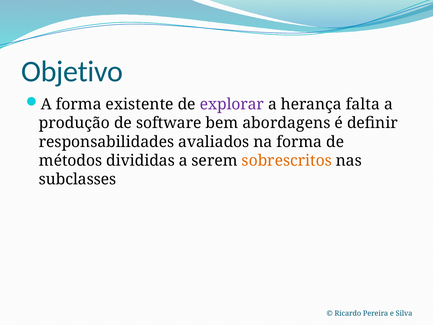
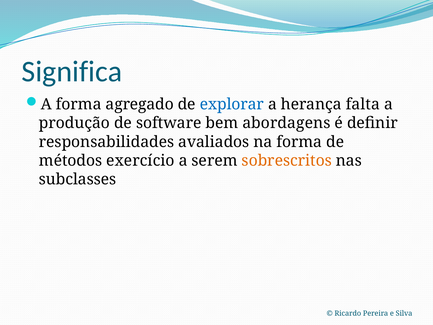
Objetivo: Objetivo -> Significa
existente: existente -> agregado
explorar colour: purple -> blue
divididas: divididas -> exercício
